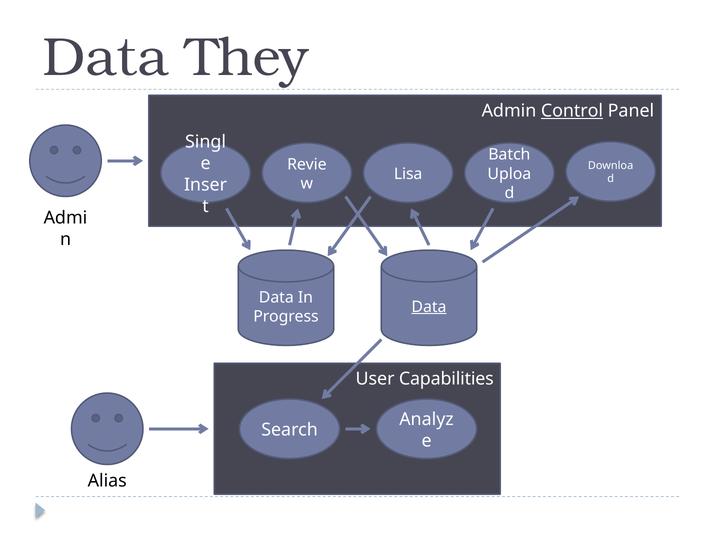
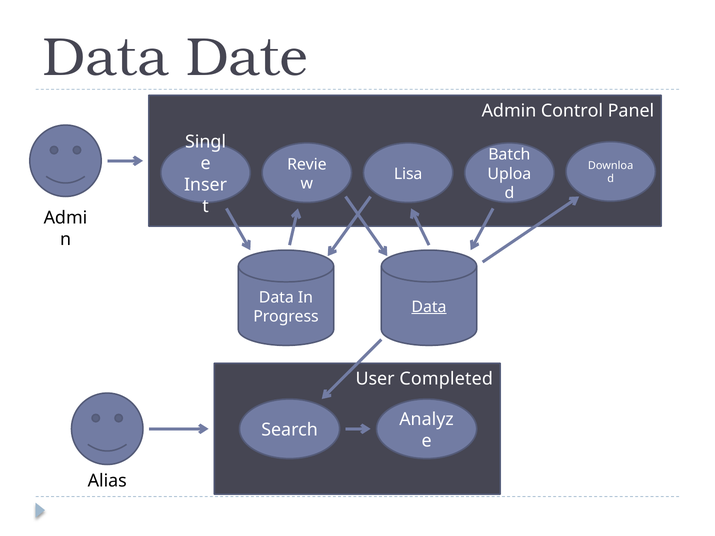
They: They -> Date
Control underline: present -> none
Capabilities: Capabilities -> Completed
